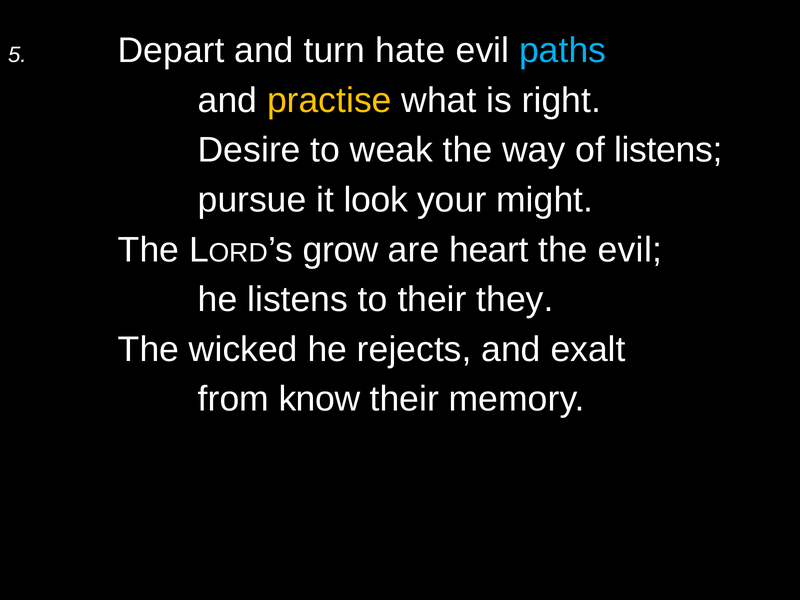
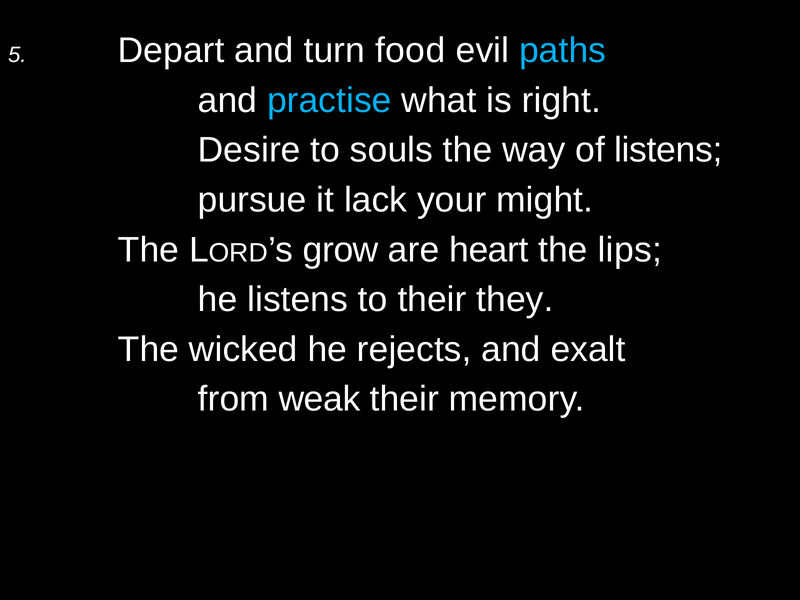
hate: hate -> food
practise colour: yellow -> light blue
weak: weak -> souls
look: look -> lack
the evil: evil -> lips
know: know -> weak
